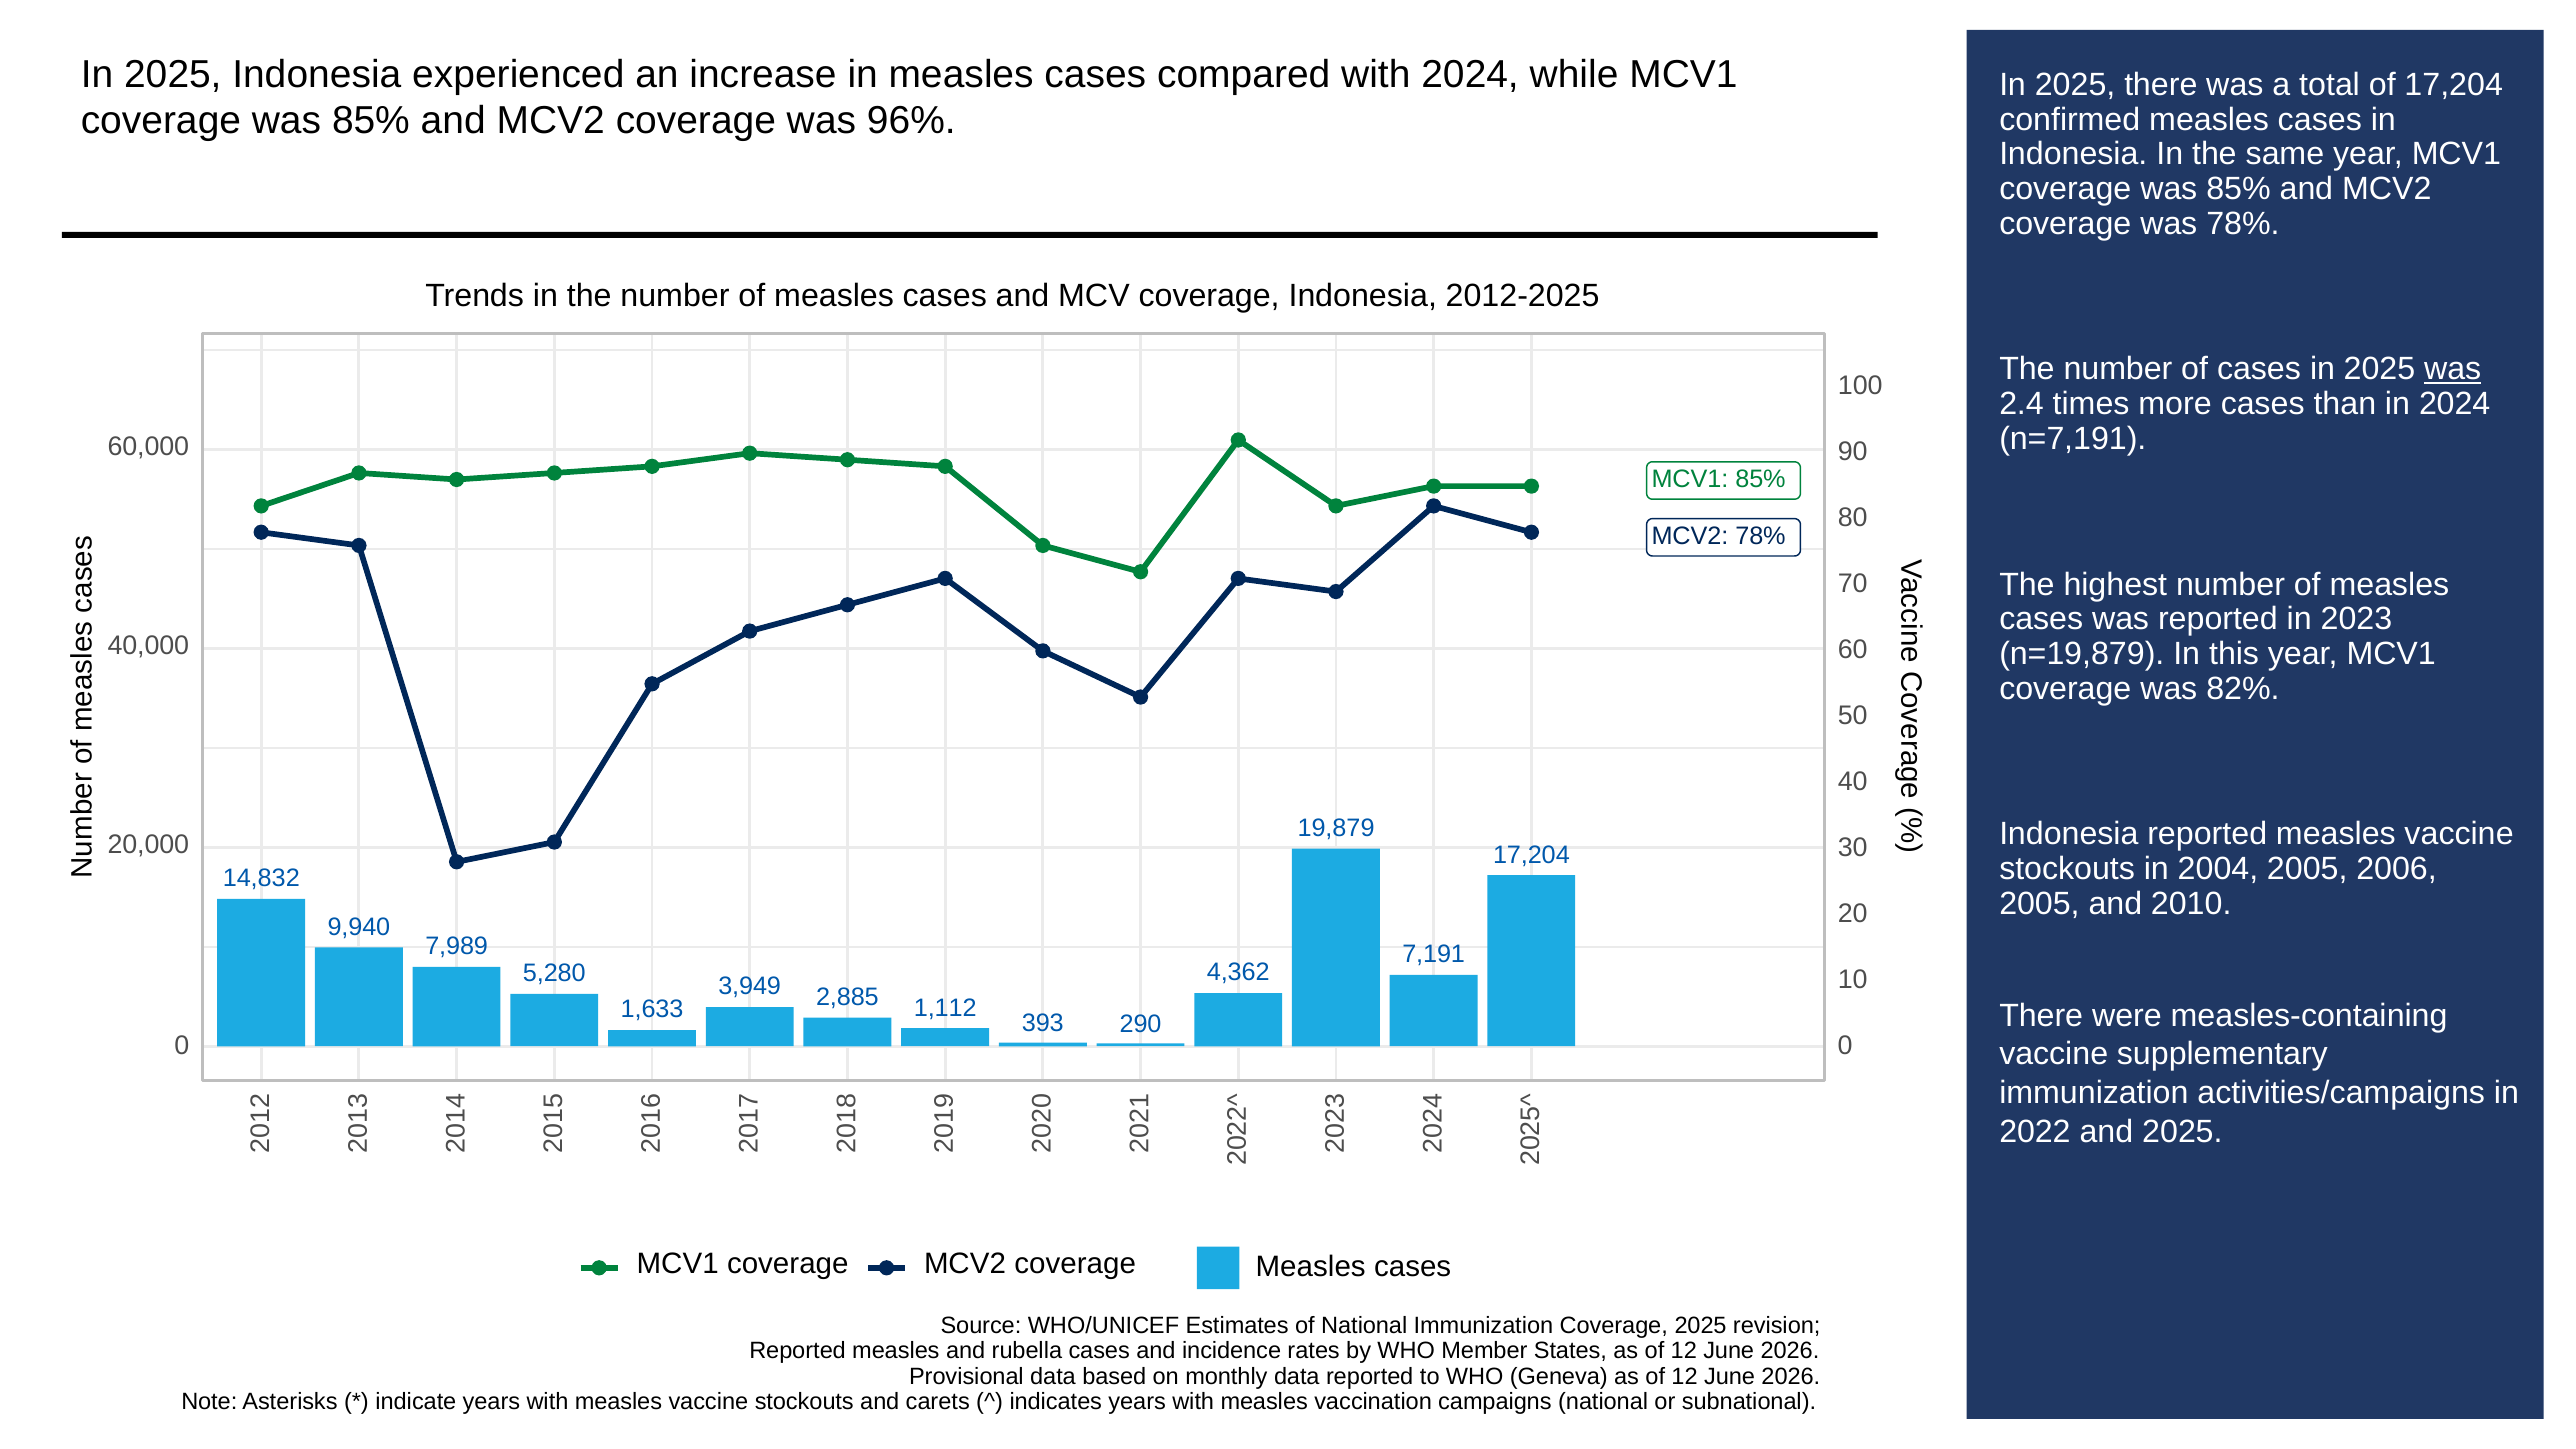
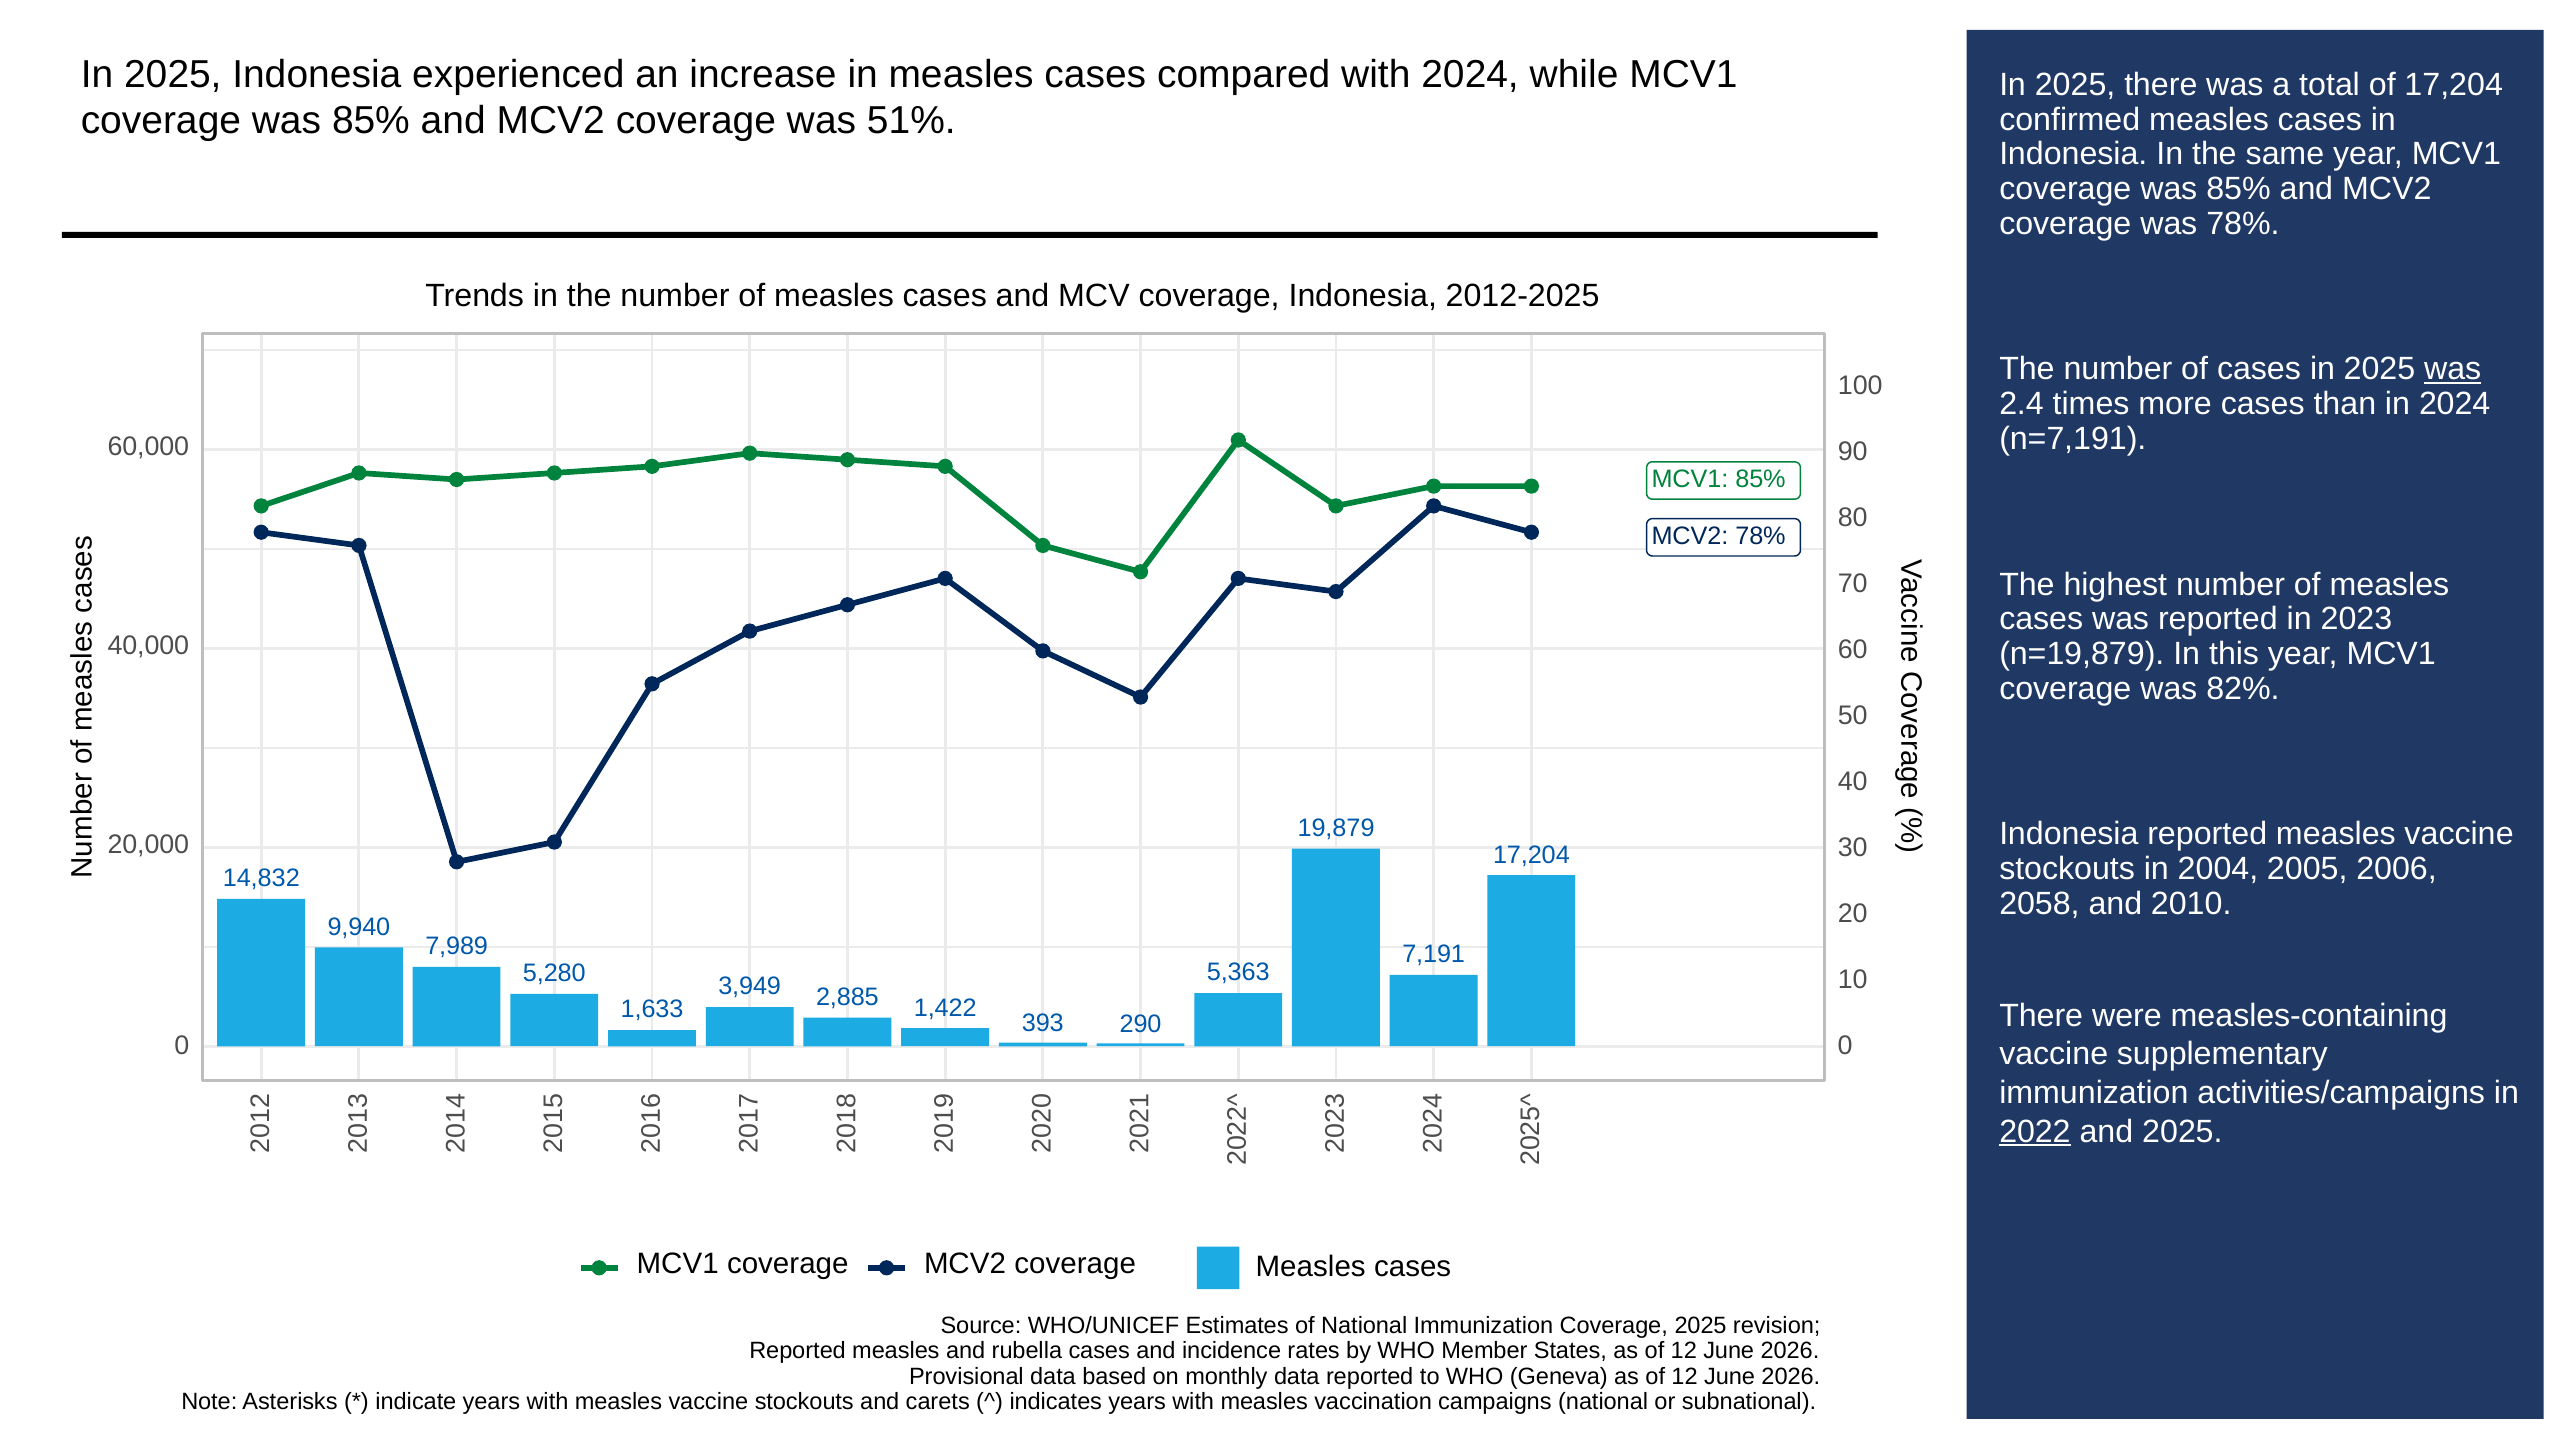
96%: 96% -> 51%
2005 at (2039, 904): 2005 -> 2058
4,362: 4,362 -> 5,363
1,112: 1,112 -> 1,422
2022 underline: none -> present
